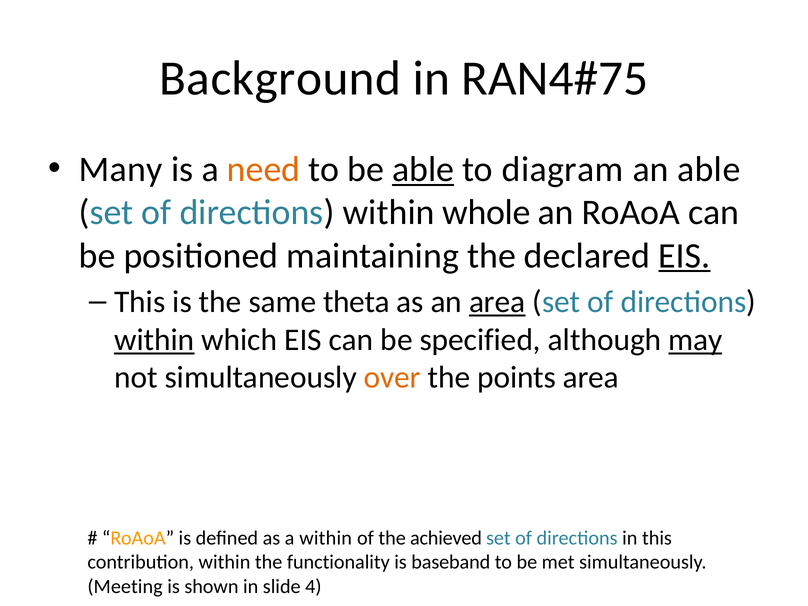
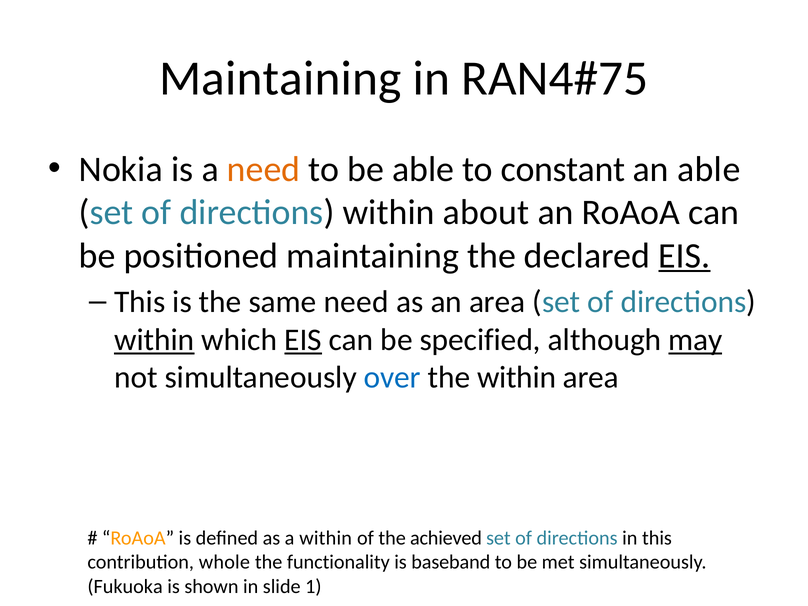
Background at (280, 78): Background -> Maintaining
Many: Many -> Nokia
able at (423, 170) underline: present -> none
diagram: diagram -> constant
whole: whole -> about
same theta: theta -> need
area at (497, 302) underline: present -> none
EIS at (303, 340) underline: none -> present
over colour: orange -> blue
the points: points -> within
contribution within: within -> whole
Meeting: Meeting -> Fukuoka
4: 4 -> 1
